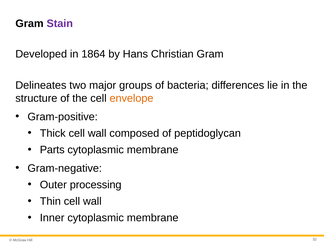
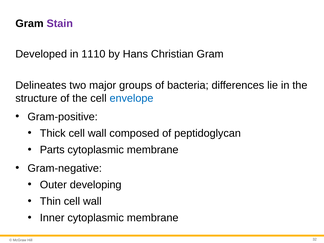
1864: 1864 -> 1110
envelope colour: orange -> blue
processing: processing -> developing
